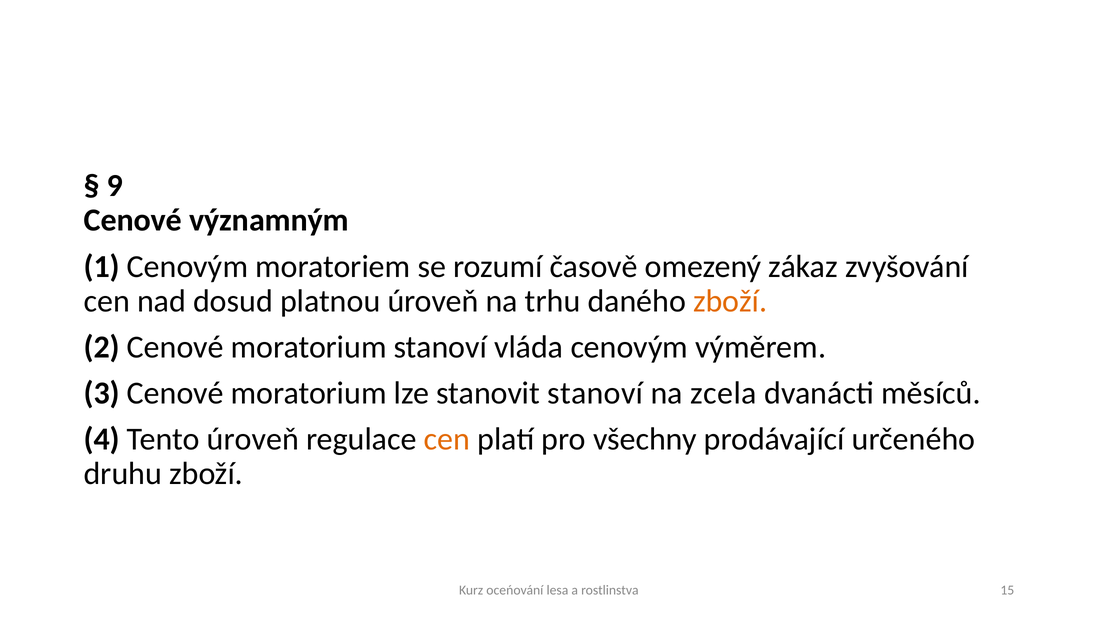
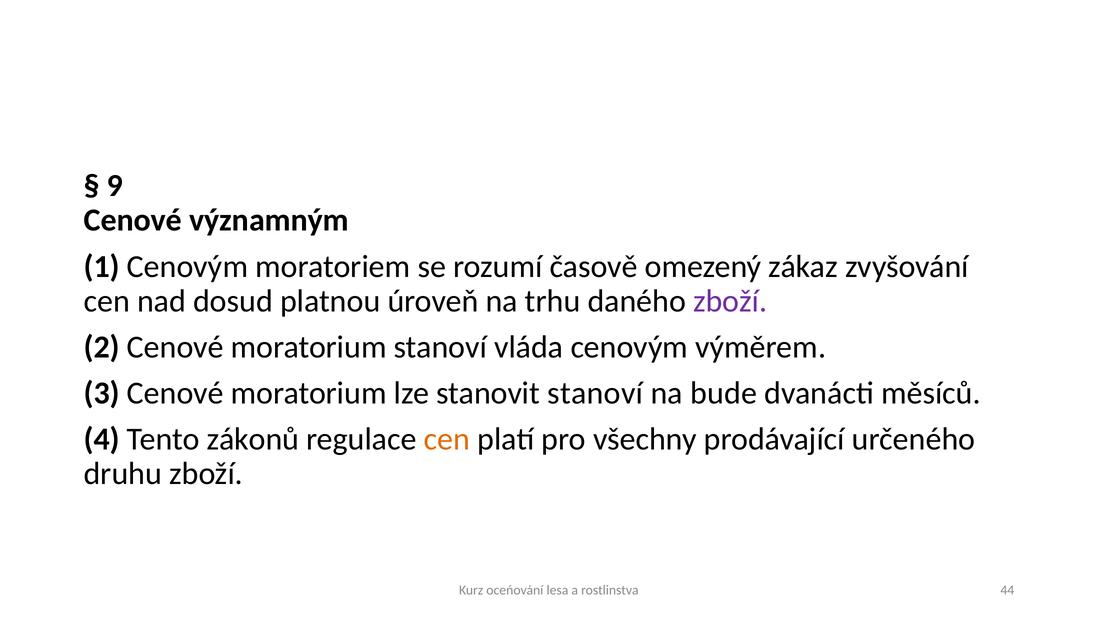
zboží at (730, 301) colour: orange -> purple
zcela: zcela -> bude
Tento úroveň: úroveň -> zákonů
15: 15 -> 44
